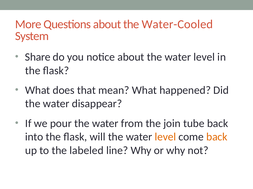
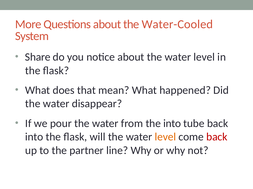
the join: join -> into
back at (217, 137) colour: orange -> red
labeled: labeled -> partner
